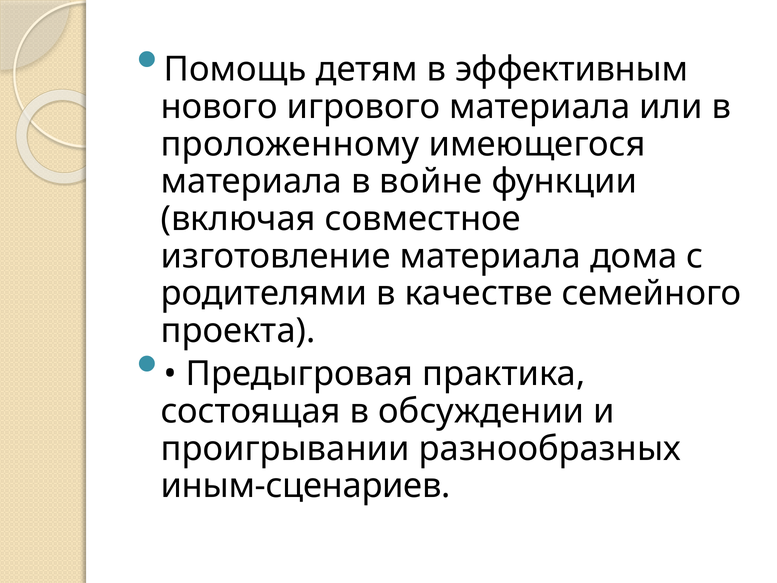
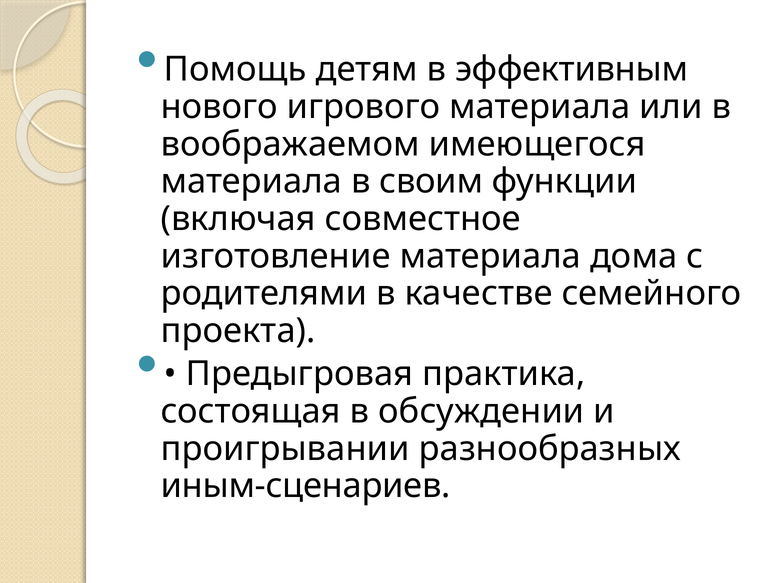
проложенному: проложенному -> воображаемом
войне: войне -> своим
